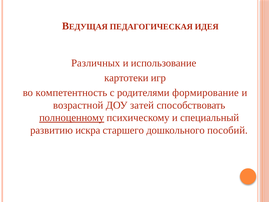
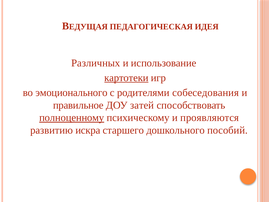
картотеки underline: none -> present
компетентность: компетентность -> эмоционального
формирование: формирование -> собеседования
возрастной: возрастной -> правильное
специальный: специальный -> проявляются
